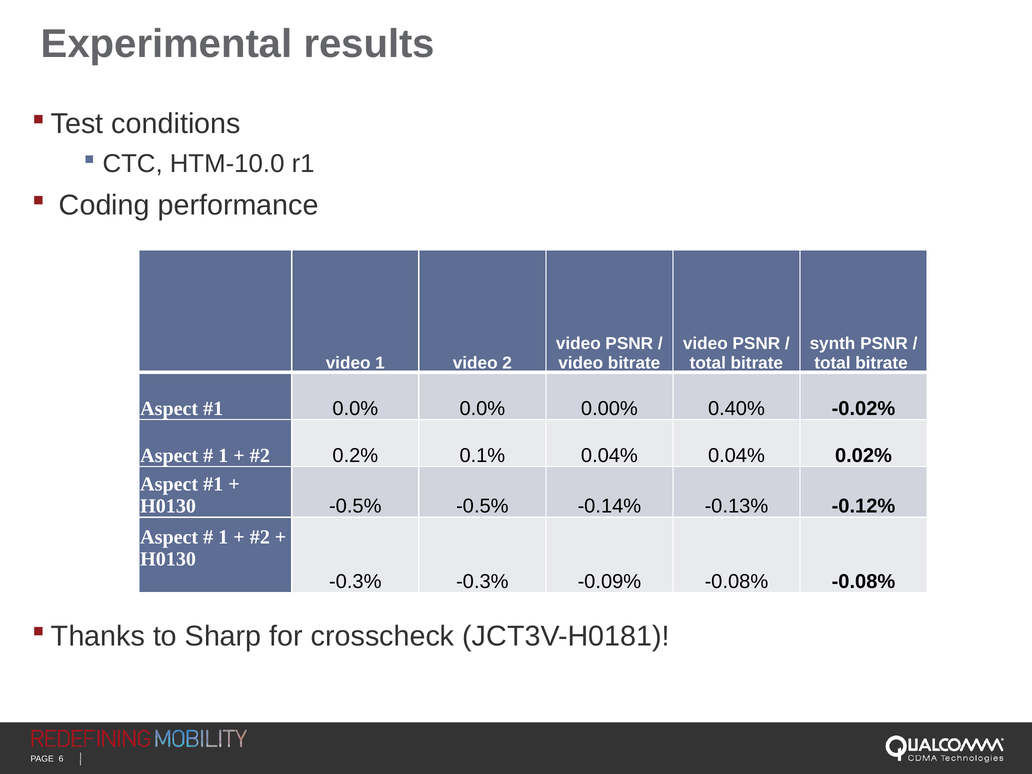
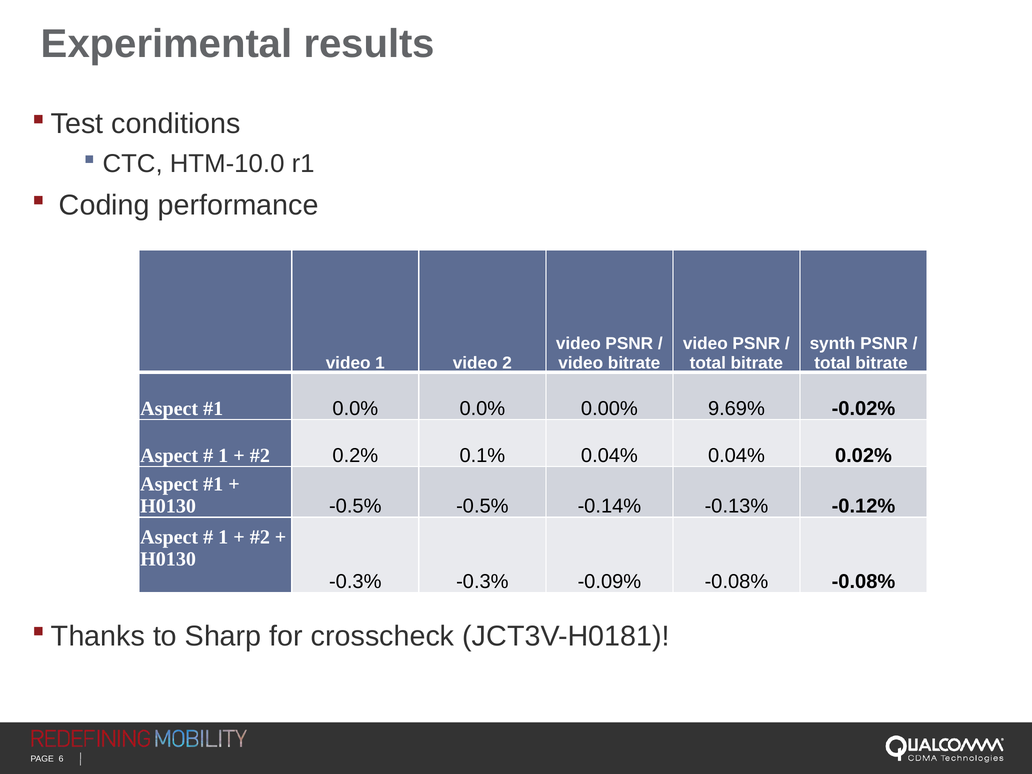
0.40%: 0.40% -> 9.69%
